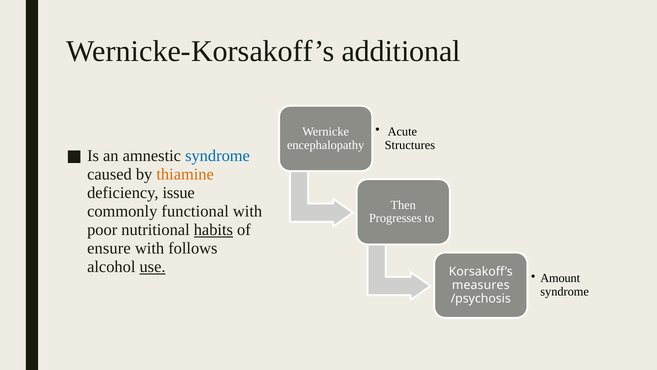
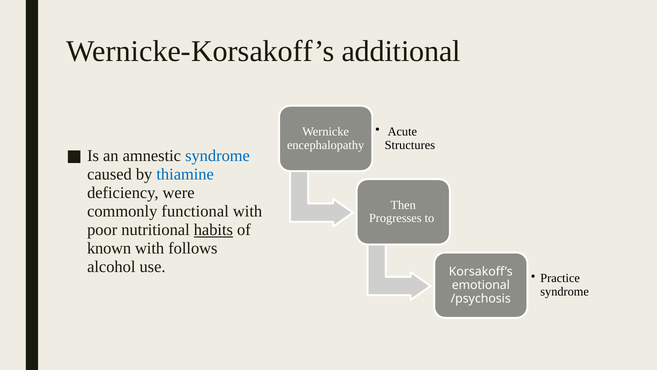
thiamine colour: orange -> blue
issue: issue -> were
ensure: ensure -> known
use underline: present -> none
Amount: Amount -> Practice
measures: measures -> emotional
